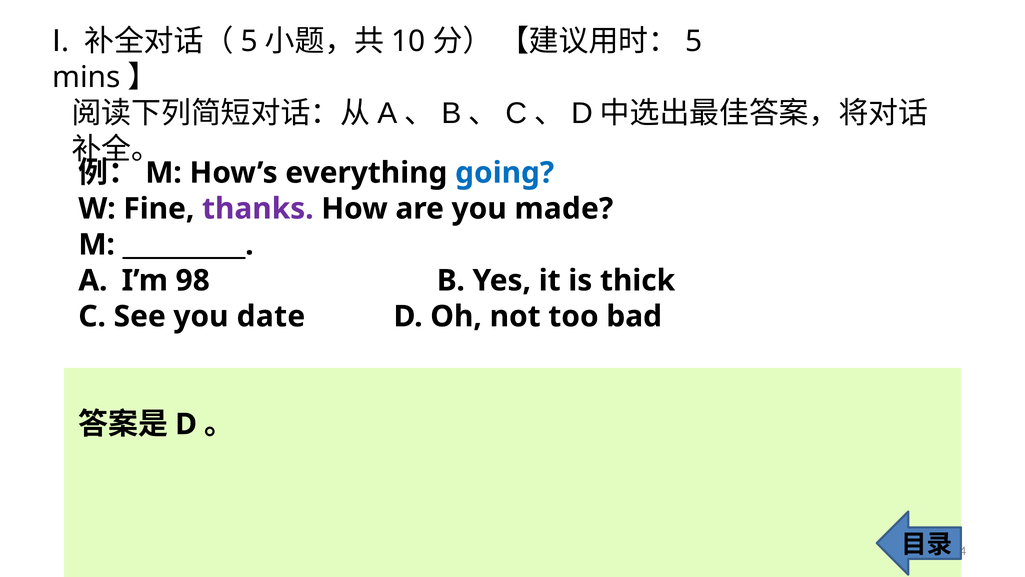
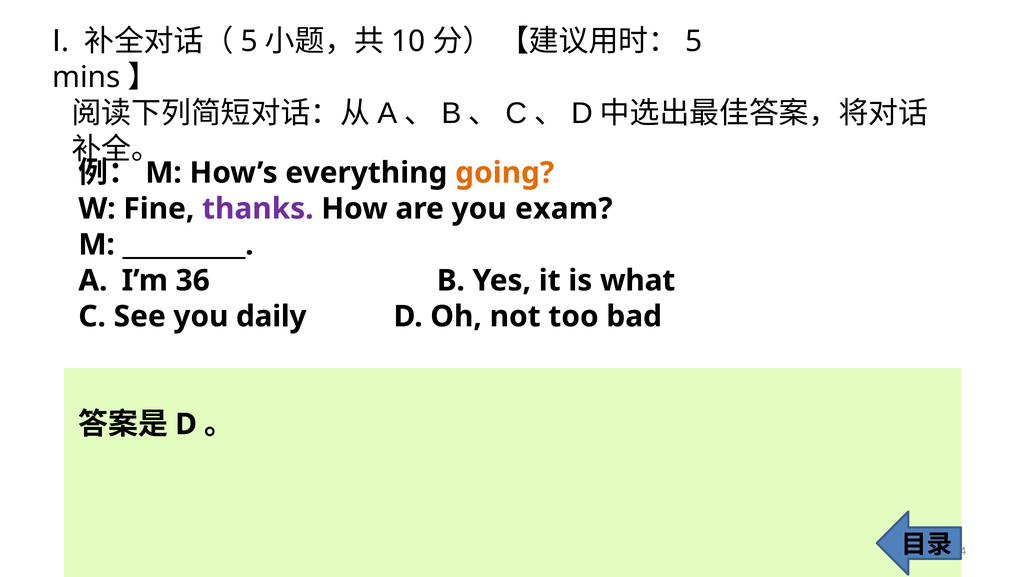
going colour: blue -> orange
made: made -> exam
98: 98 -> 36
thick: thick -> what
date: date -> daily
